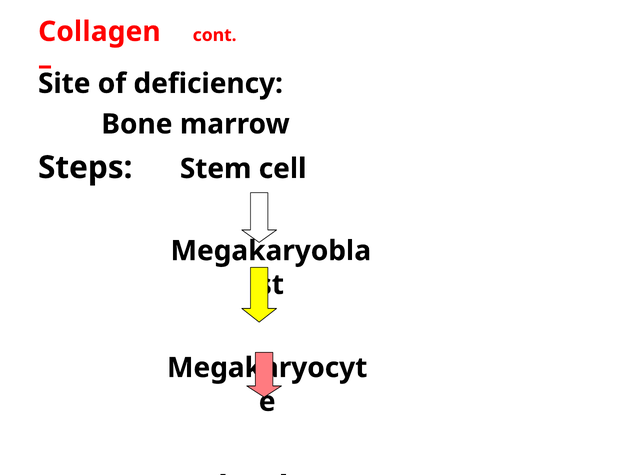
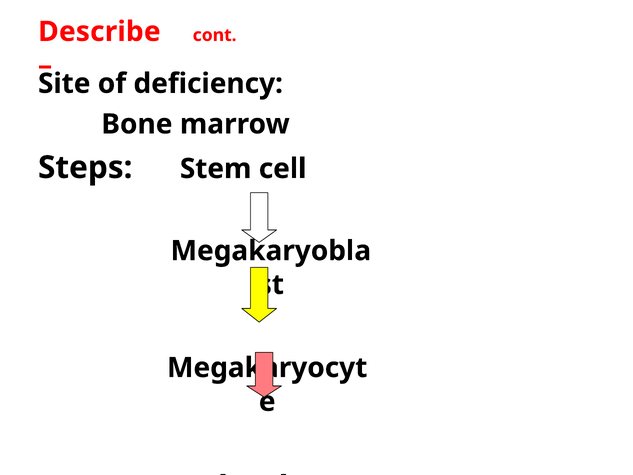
Collagen: Collagen -> Describe
